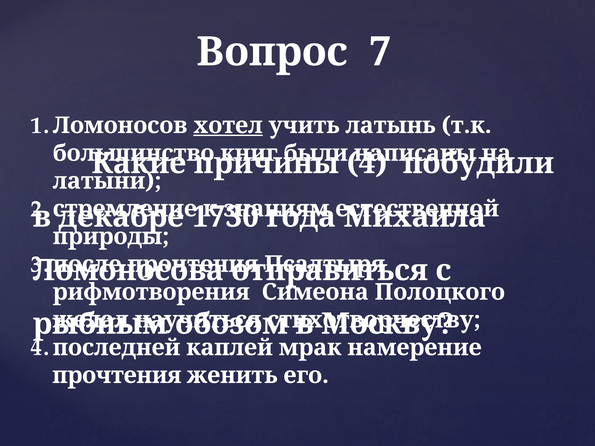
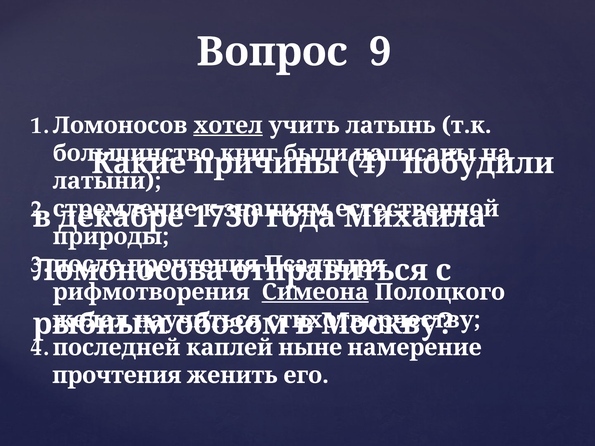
7: 7 -> 9
Симеона underline: none -> present
мрак: мрак -> ныне
